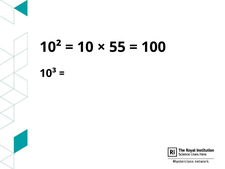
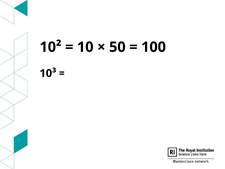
55: 55 -> 50
